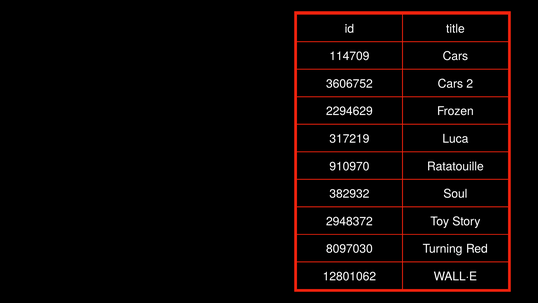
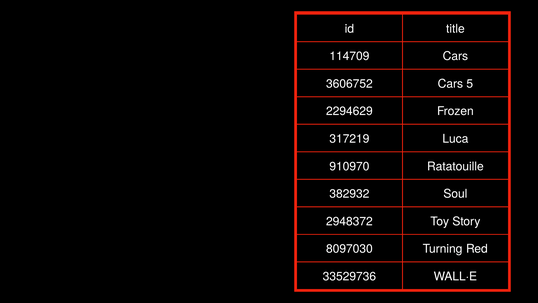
2: 2 -> 5
12801062: 12801062 -> 33529736
